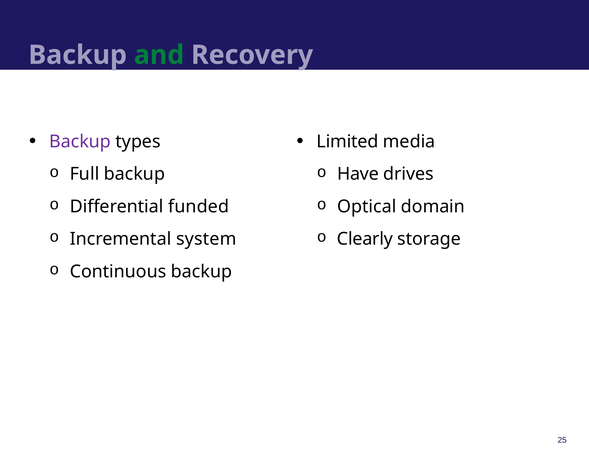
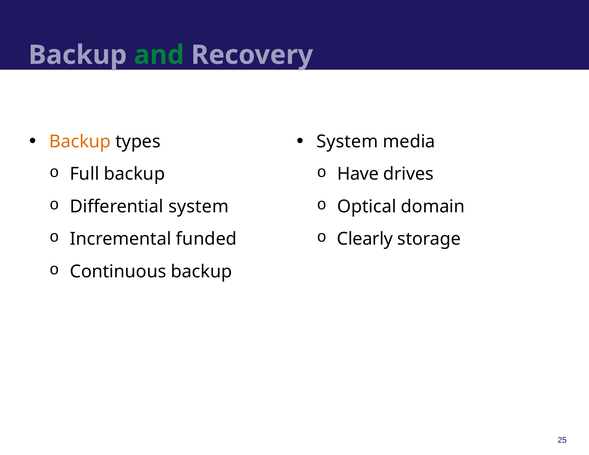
Backup at (80, 142) colour: purple -> orange
Limited at (348, 142): Limited -> System
Differential funded: funded -> system
system: system -> funded
